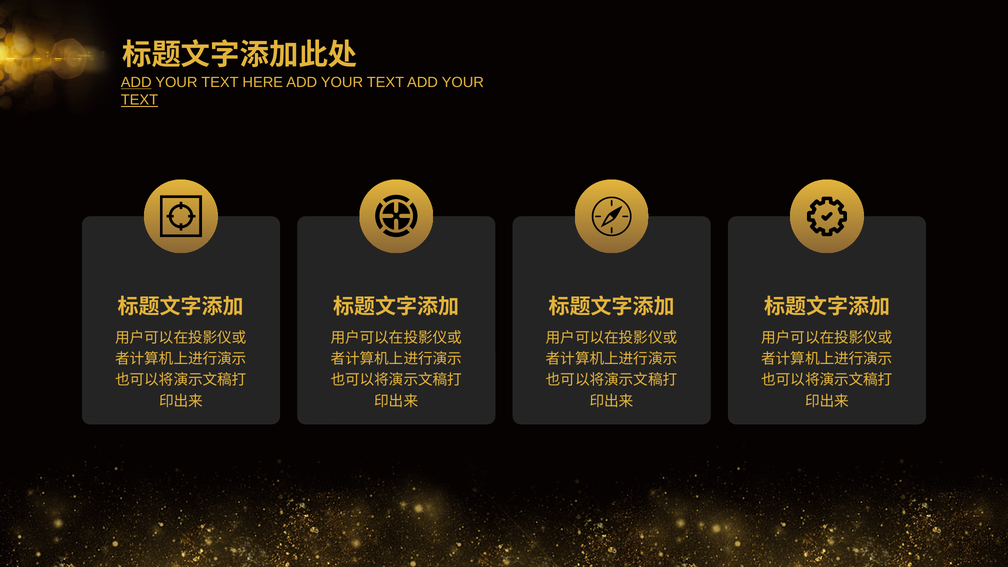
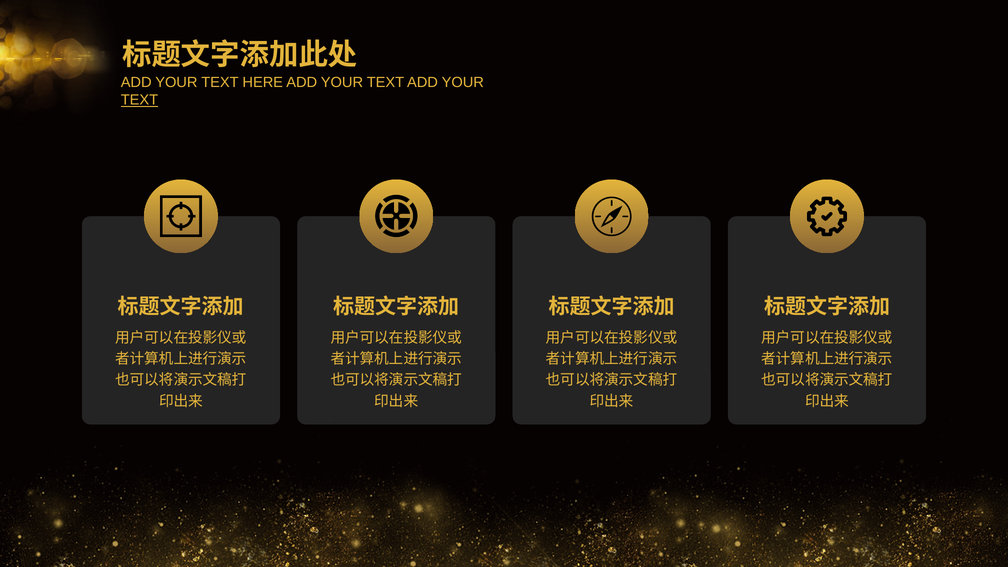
ADD at (136, 82) underline: present -> none
